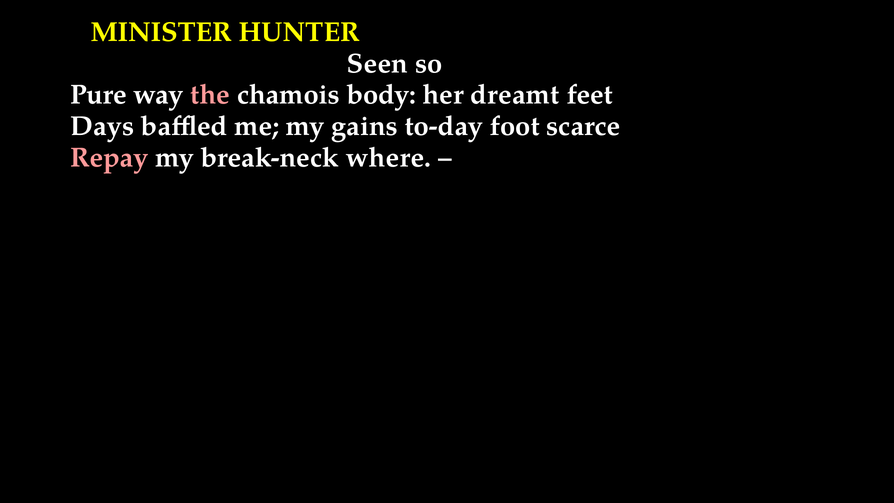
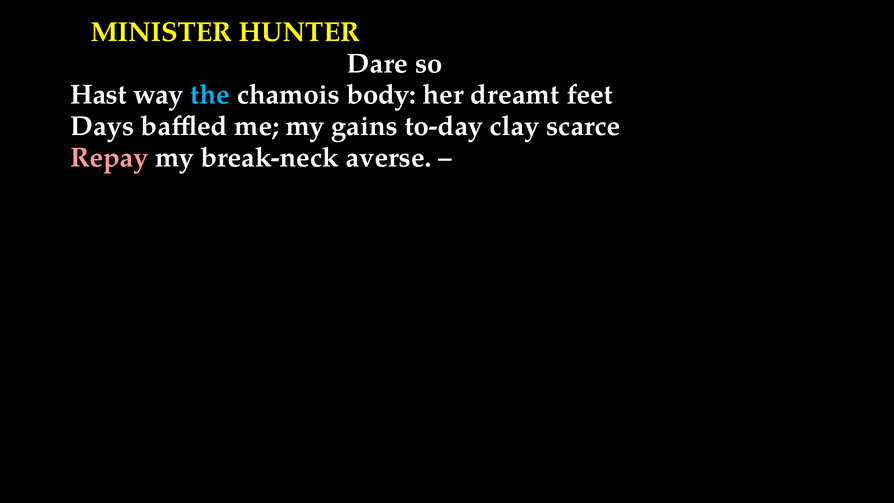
Seen: Seen -> Dare
Pure: Pure -> Hast
the colour: pink -> light blue
foot: foot -> clay
where: where -> averse
